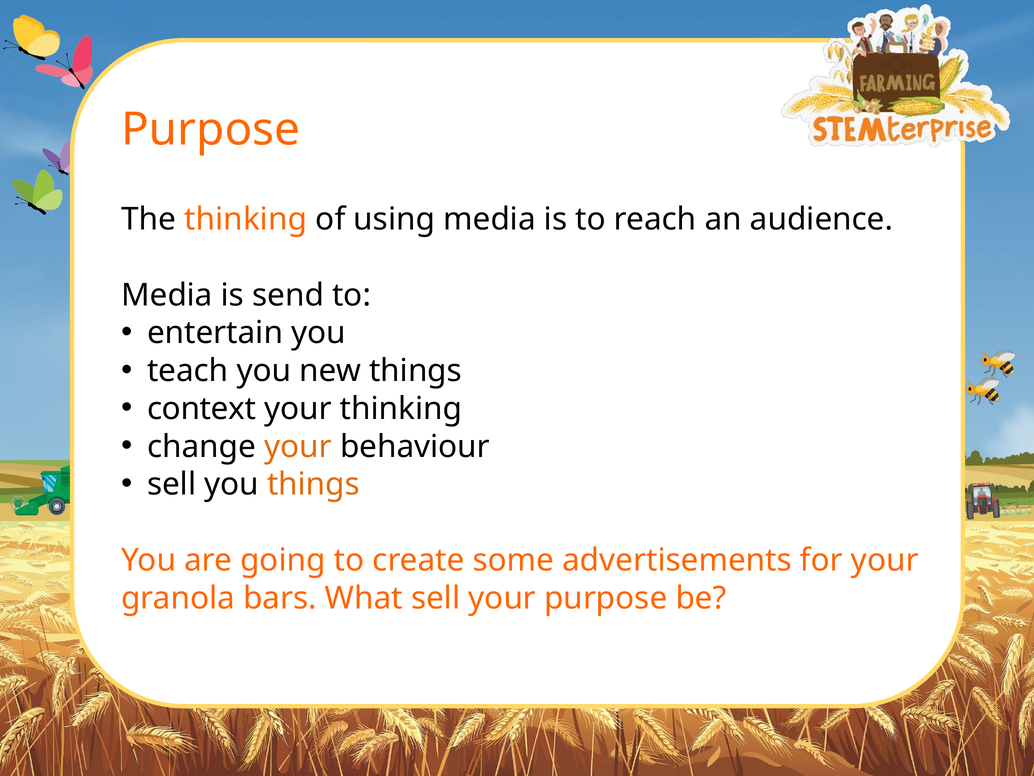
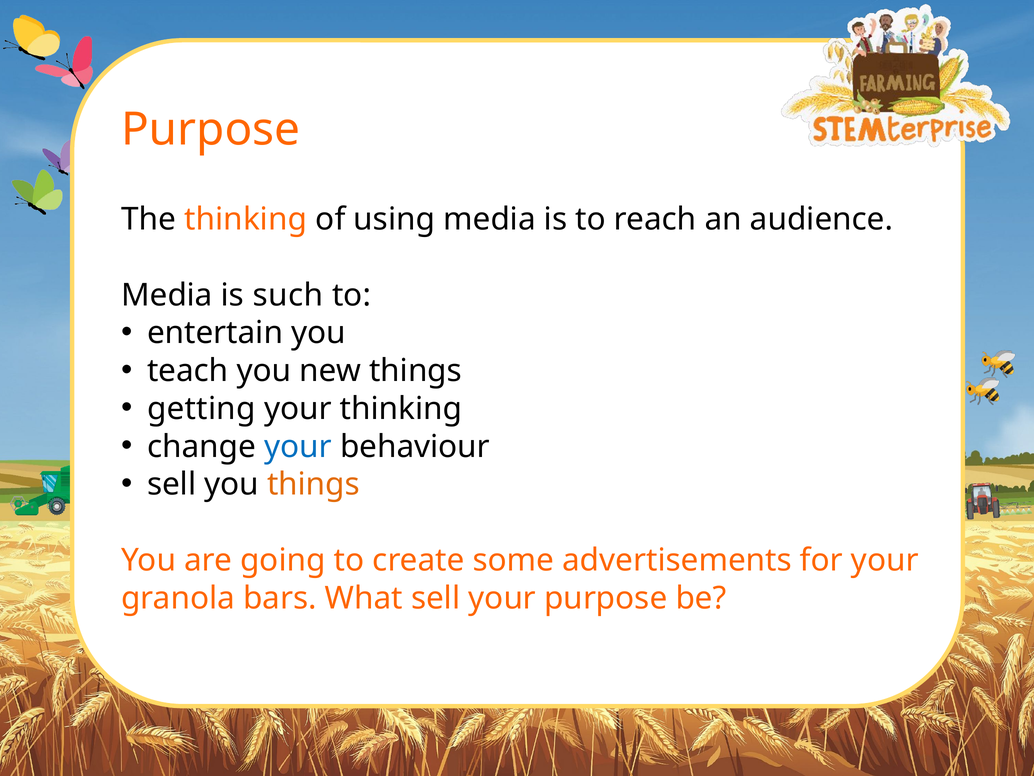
send: send -> such
context: context -> getting
your at (298, 446) colour: orange -> blue
